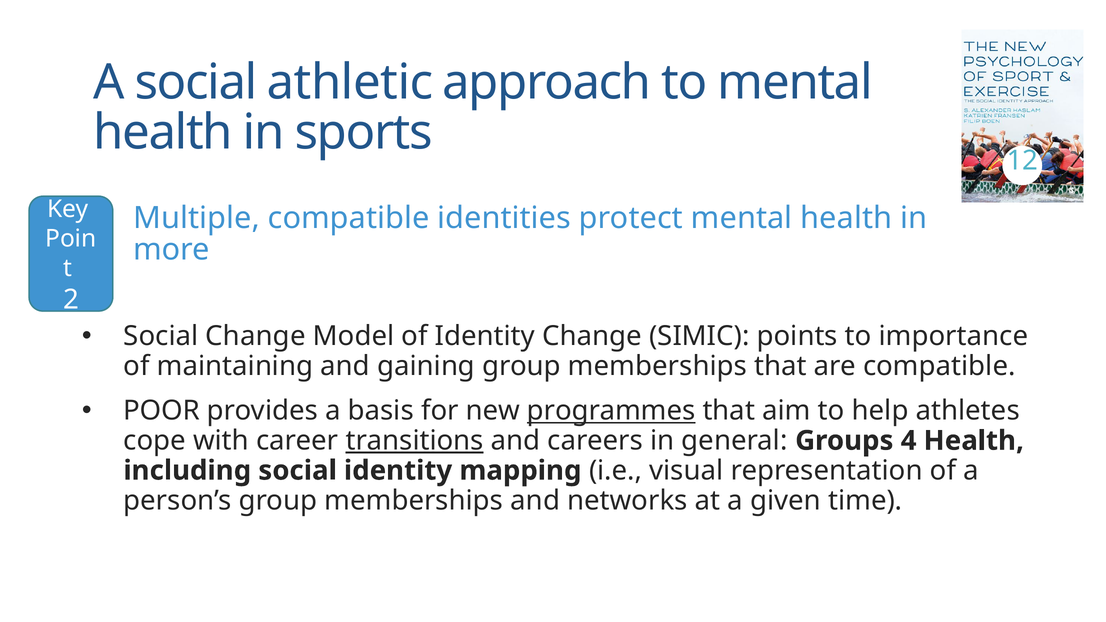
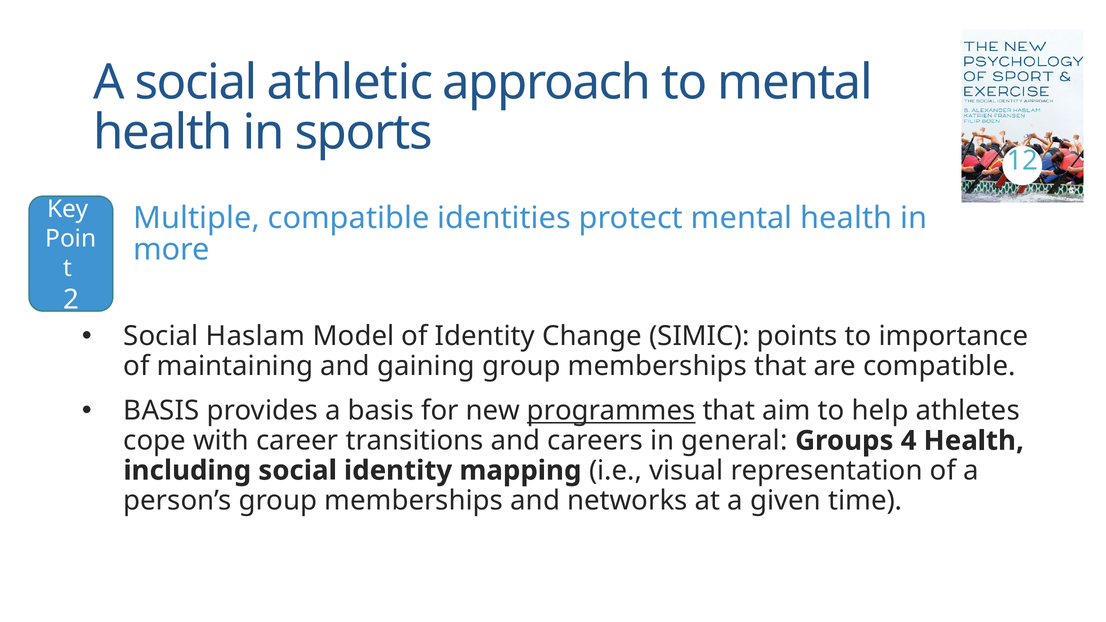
Social Change: Change -> Haslam
POOR at (162, 411): POOR -> BASIS
transitions underline: present -> none
